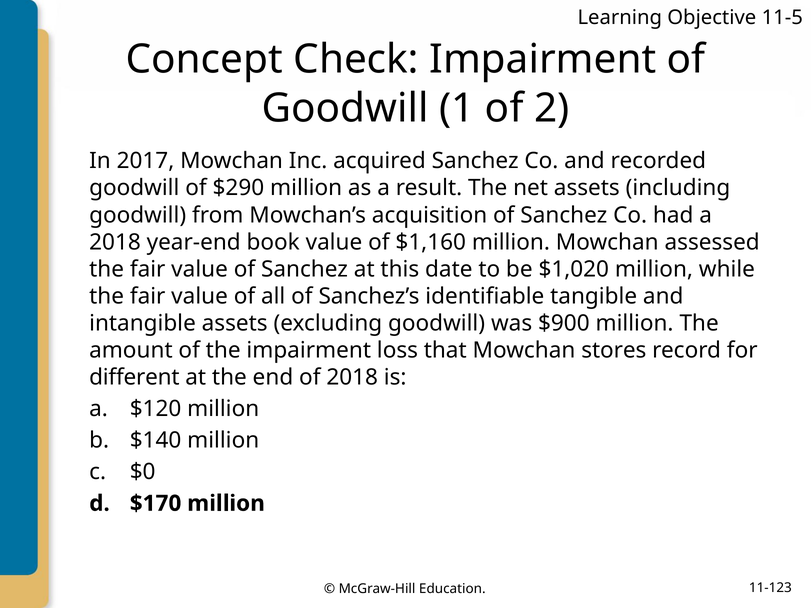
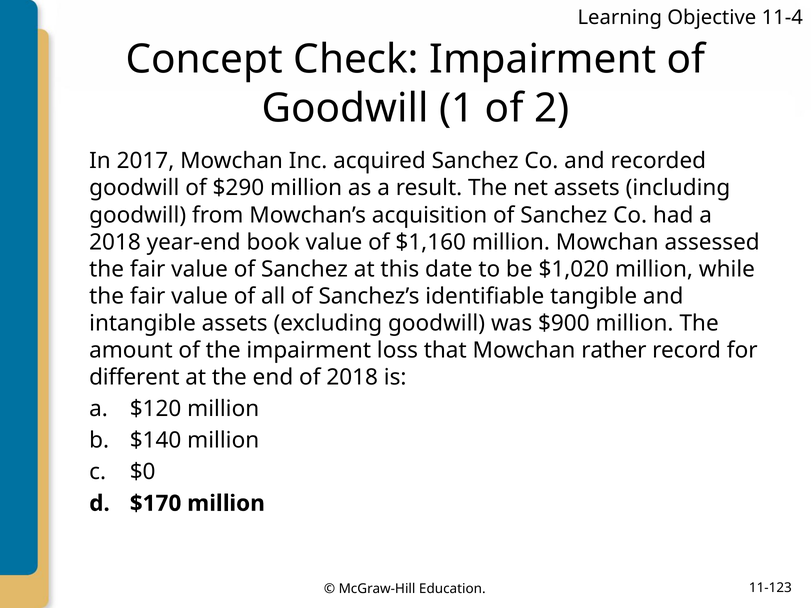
11-5: 11-5 -> 11-4
stores: stores -> rather
